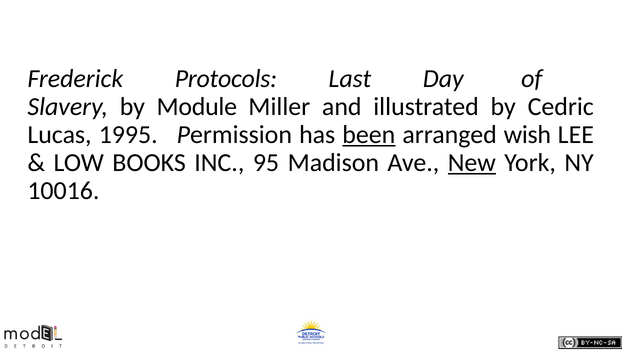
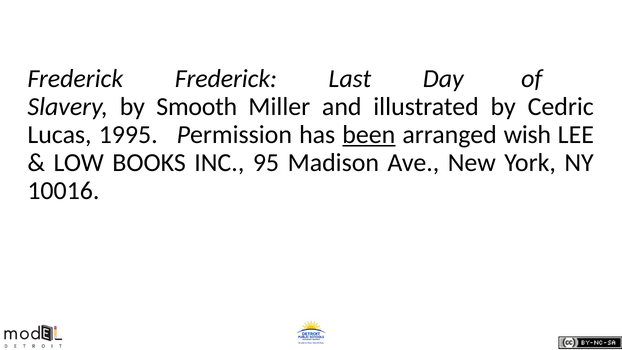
Frederick Protocols: Protocols -> Frederick
Module: Module -> Smooth
New underline: present -> none
